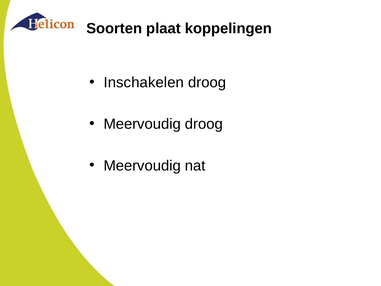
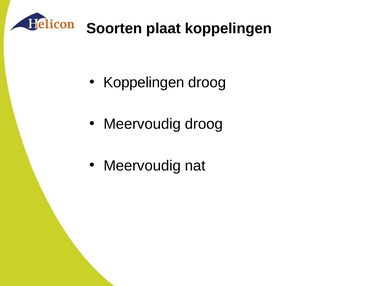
Inschakelen at (144, 82): Inschakelen -> Koppelingen
